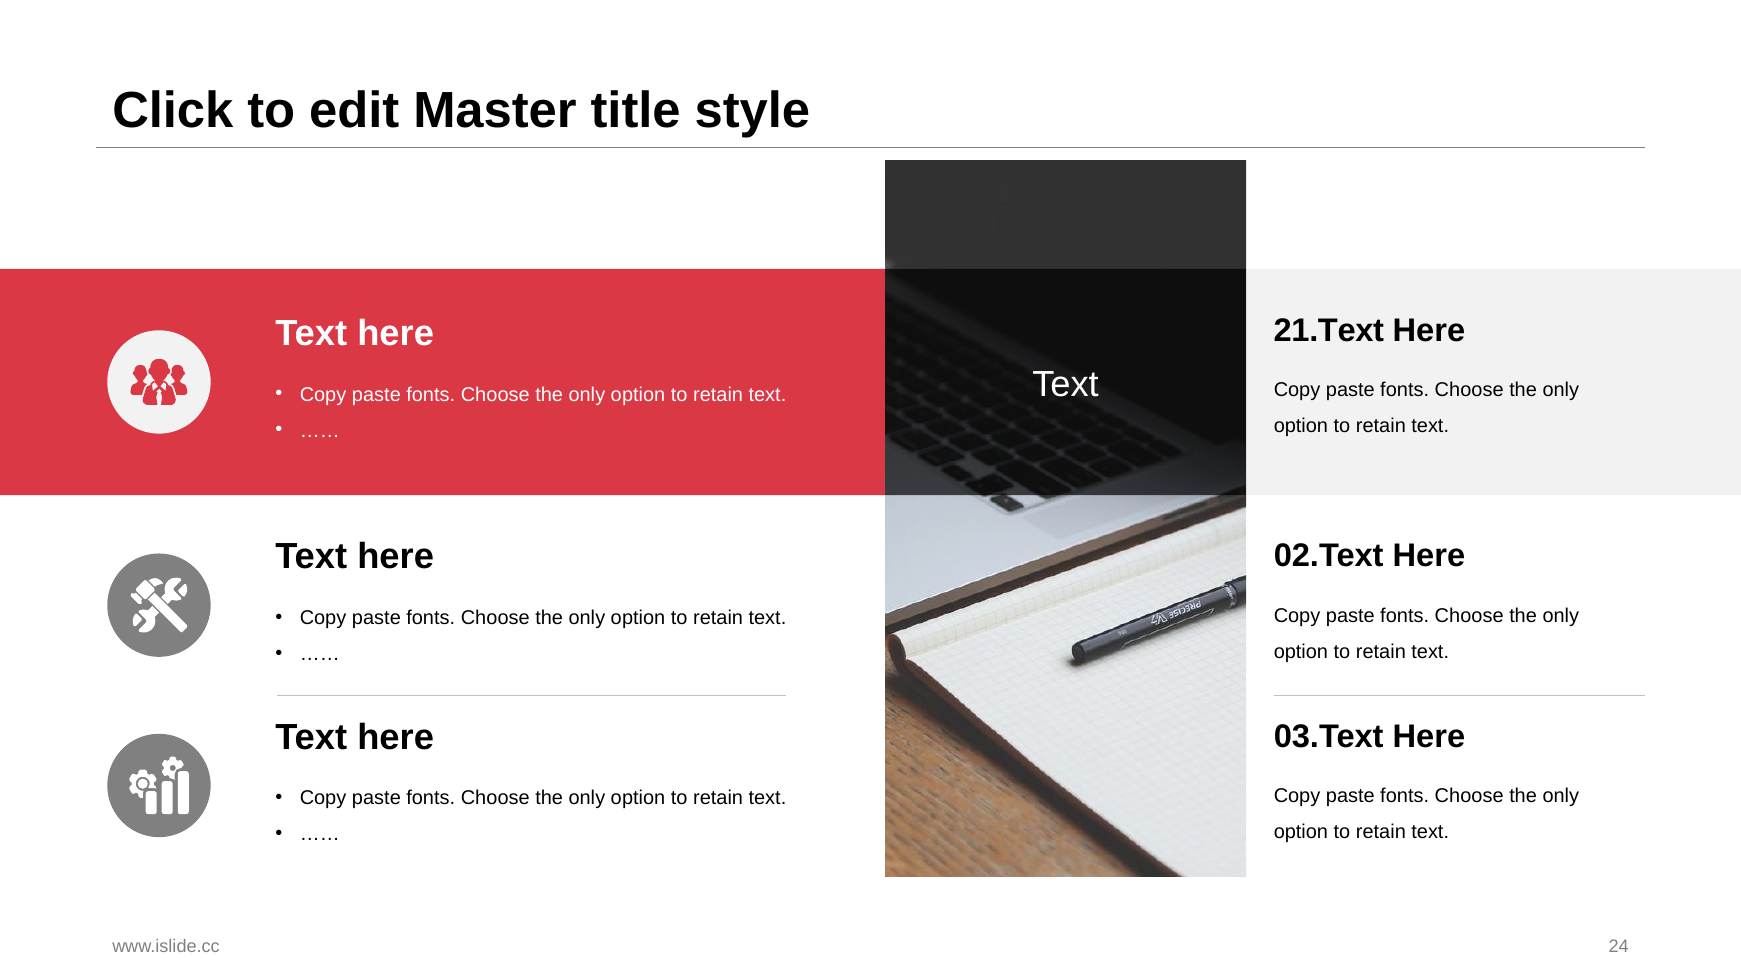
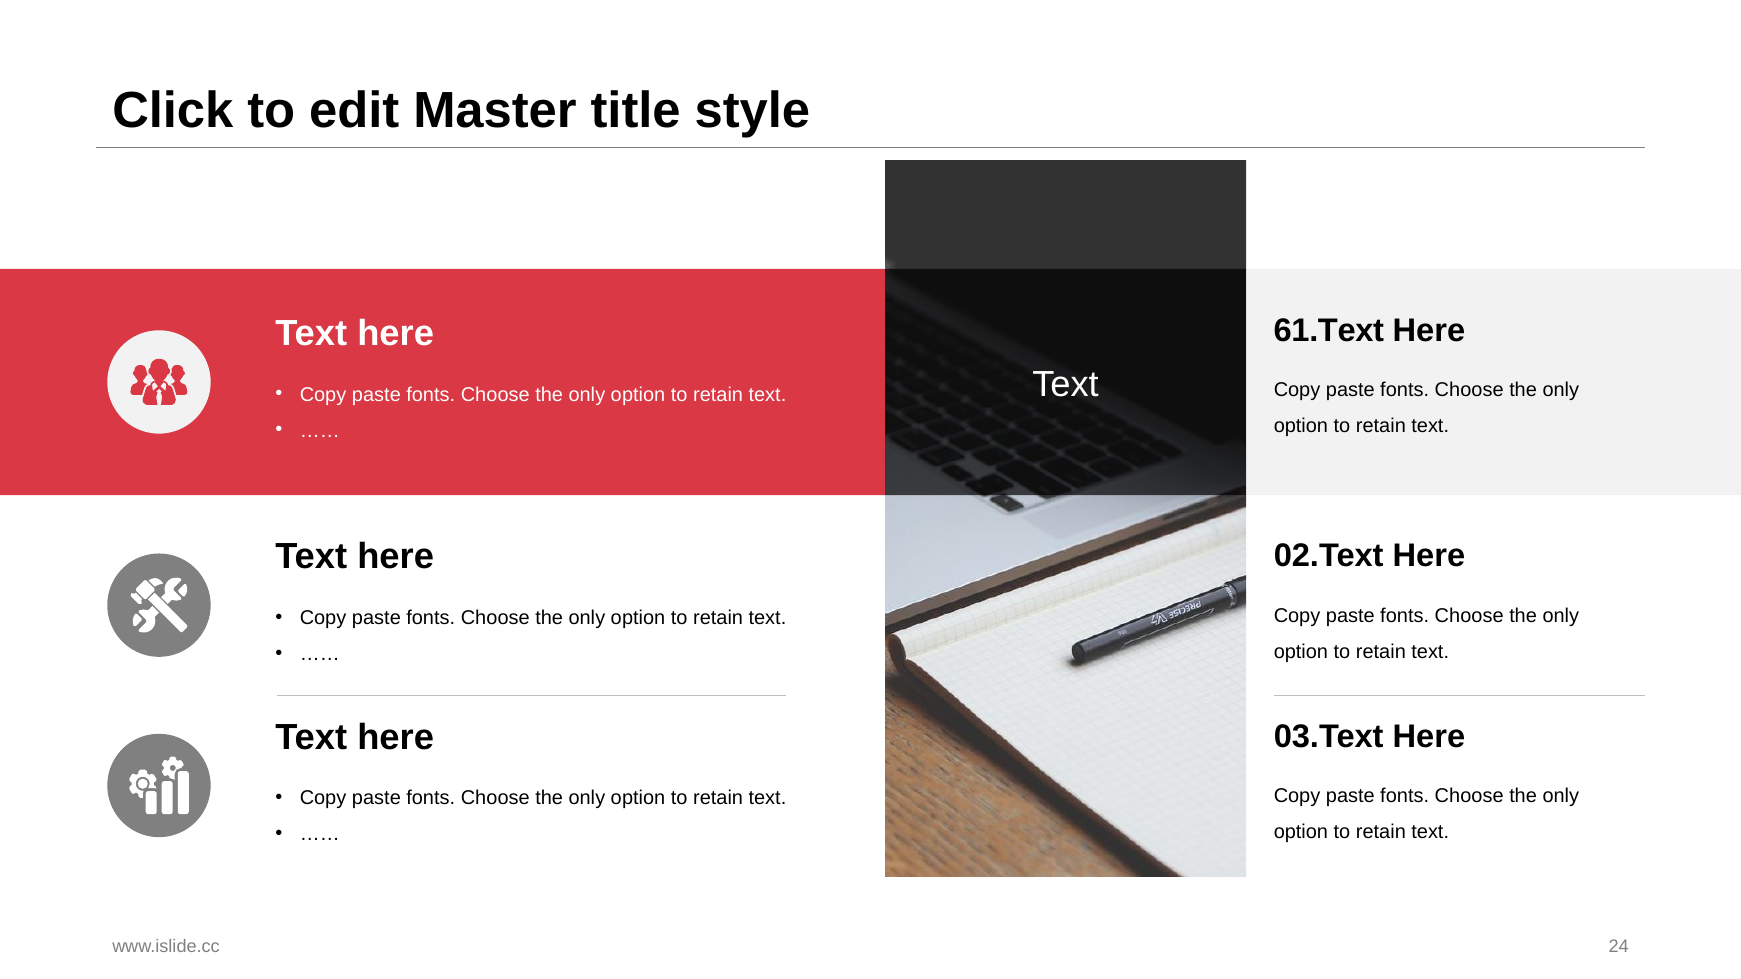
21.Text: 21.Text -> 61.Text
